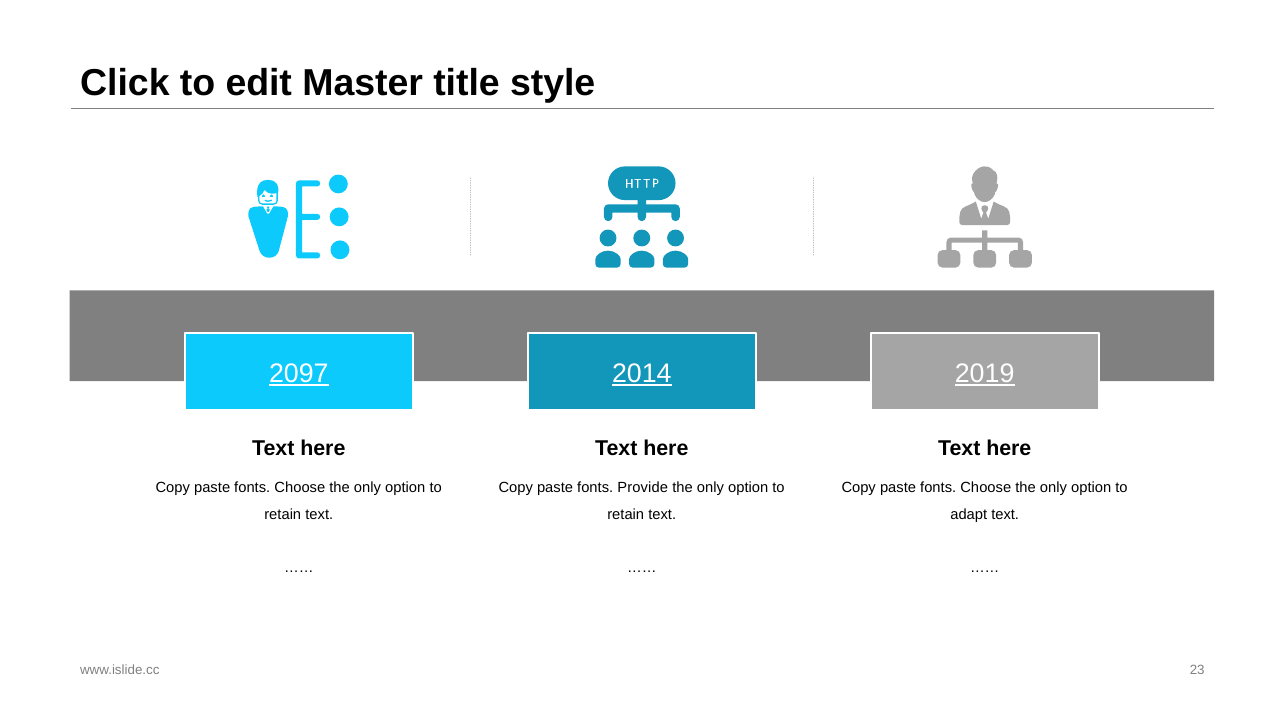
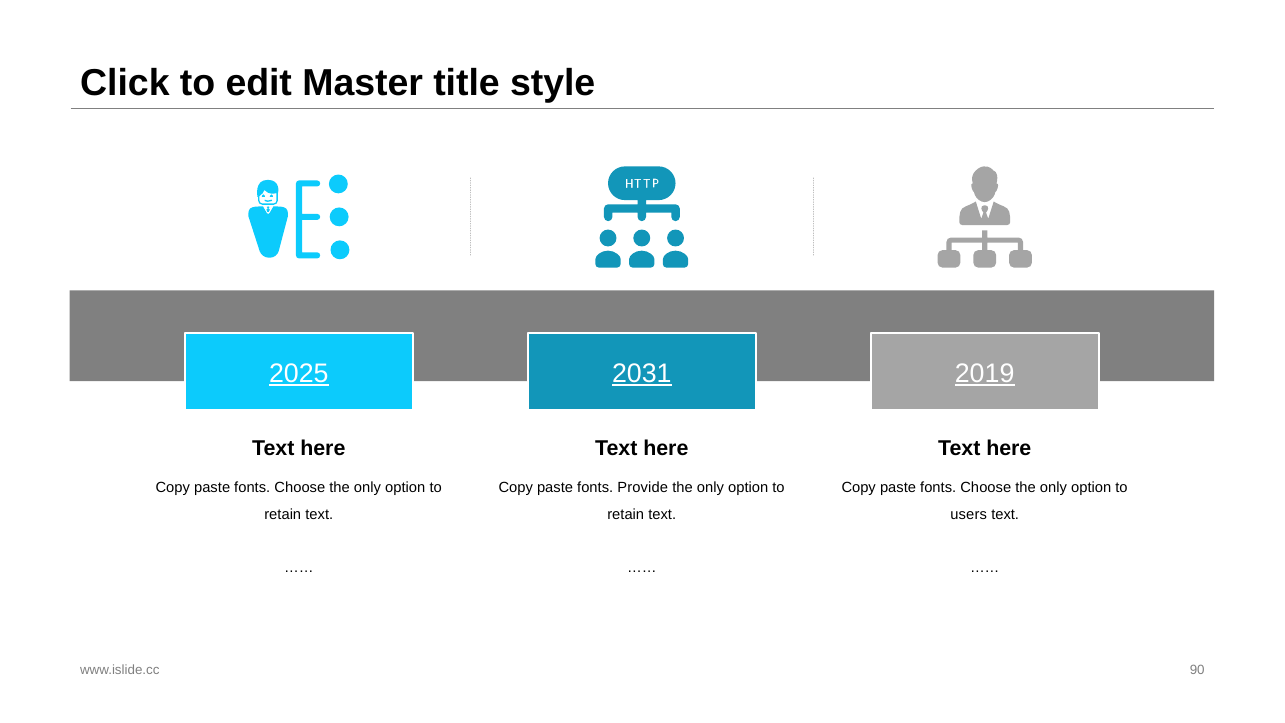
2097: 2097 -> 2025
2014: 2014 -> 2031
adapt: adapt -> users
23: 23 -> 90
